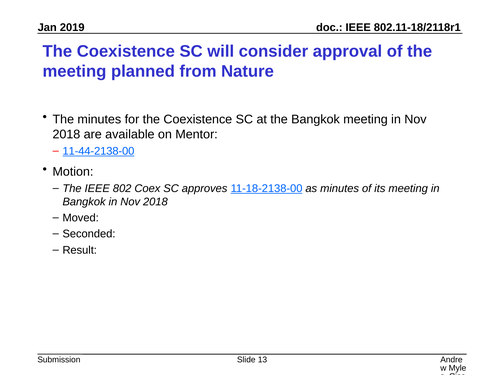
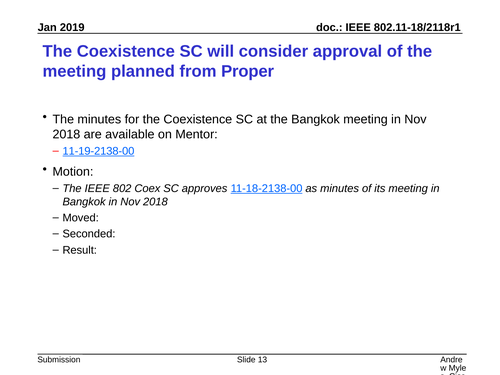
Nature: Nature -> Proper
11-44-2138-00: 11-44-2138-00 -> 11-19-2138-00
